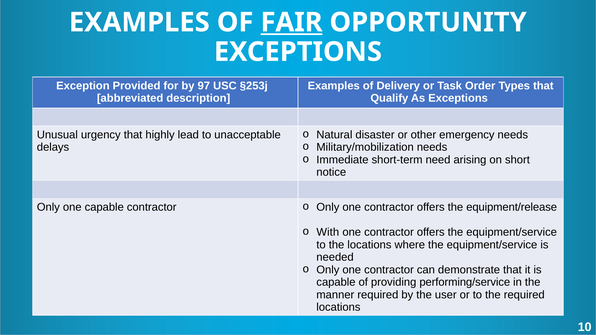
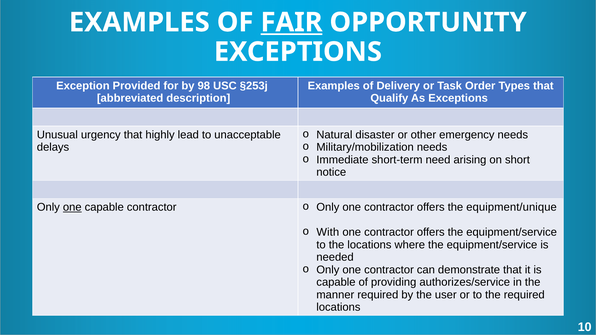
97: 97 -> 98
one at (72, 207) underline: none -> present
equipment/release: equipment/release -> equipment/unique
performing/service: performing/service -> authorizes/service
